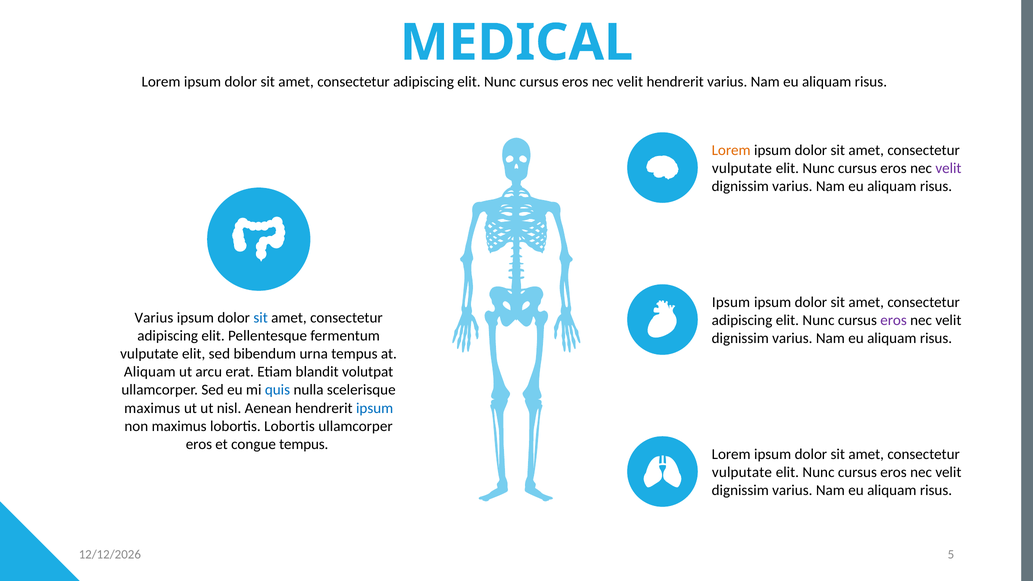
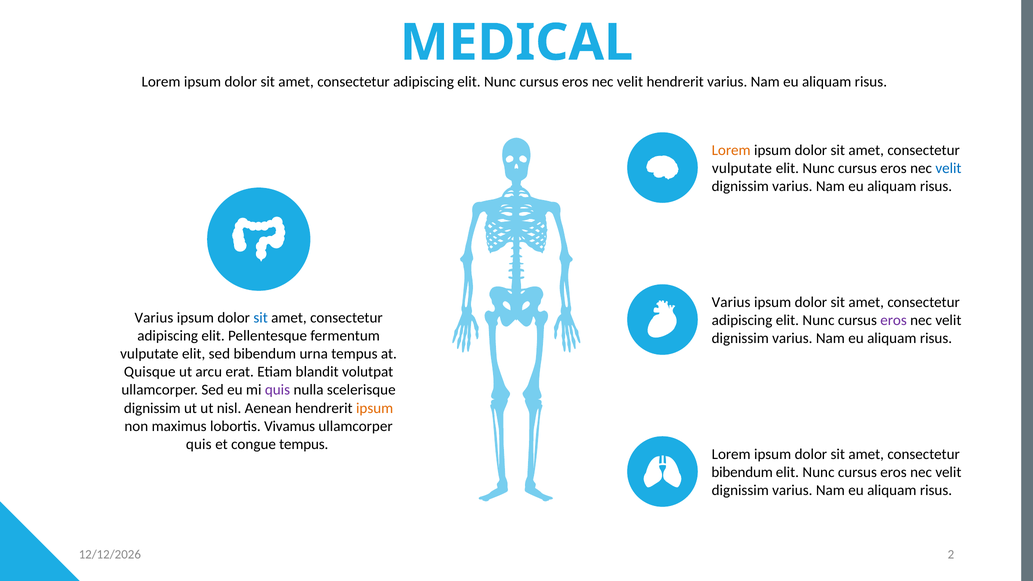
velit at (948, 168) colour: purple -> blue
Ipsum at (731, 302): Ipsum -> Varius
Aliquam at (150, 372): Aliquam -> Quisque
quis at (278, 390) colour: blue -> purple
maximus at (152, 408): maximus -> dignissim
ipsum at (375, 408) colour: blue -> orange
lobortis Lobortis: Lobortis -> Vivamus
eros at (199, 444): eros -> quis
vulputate at (742, 472): vulputate -> bibendum
5: 5 -> 2
